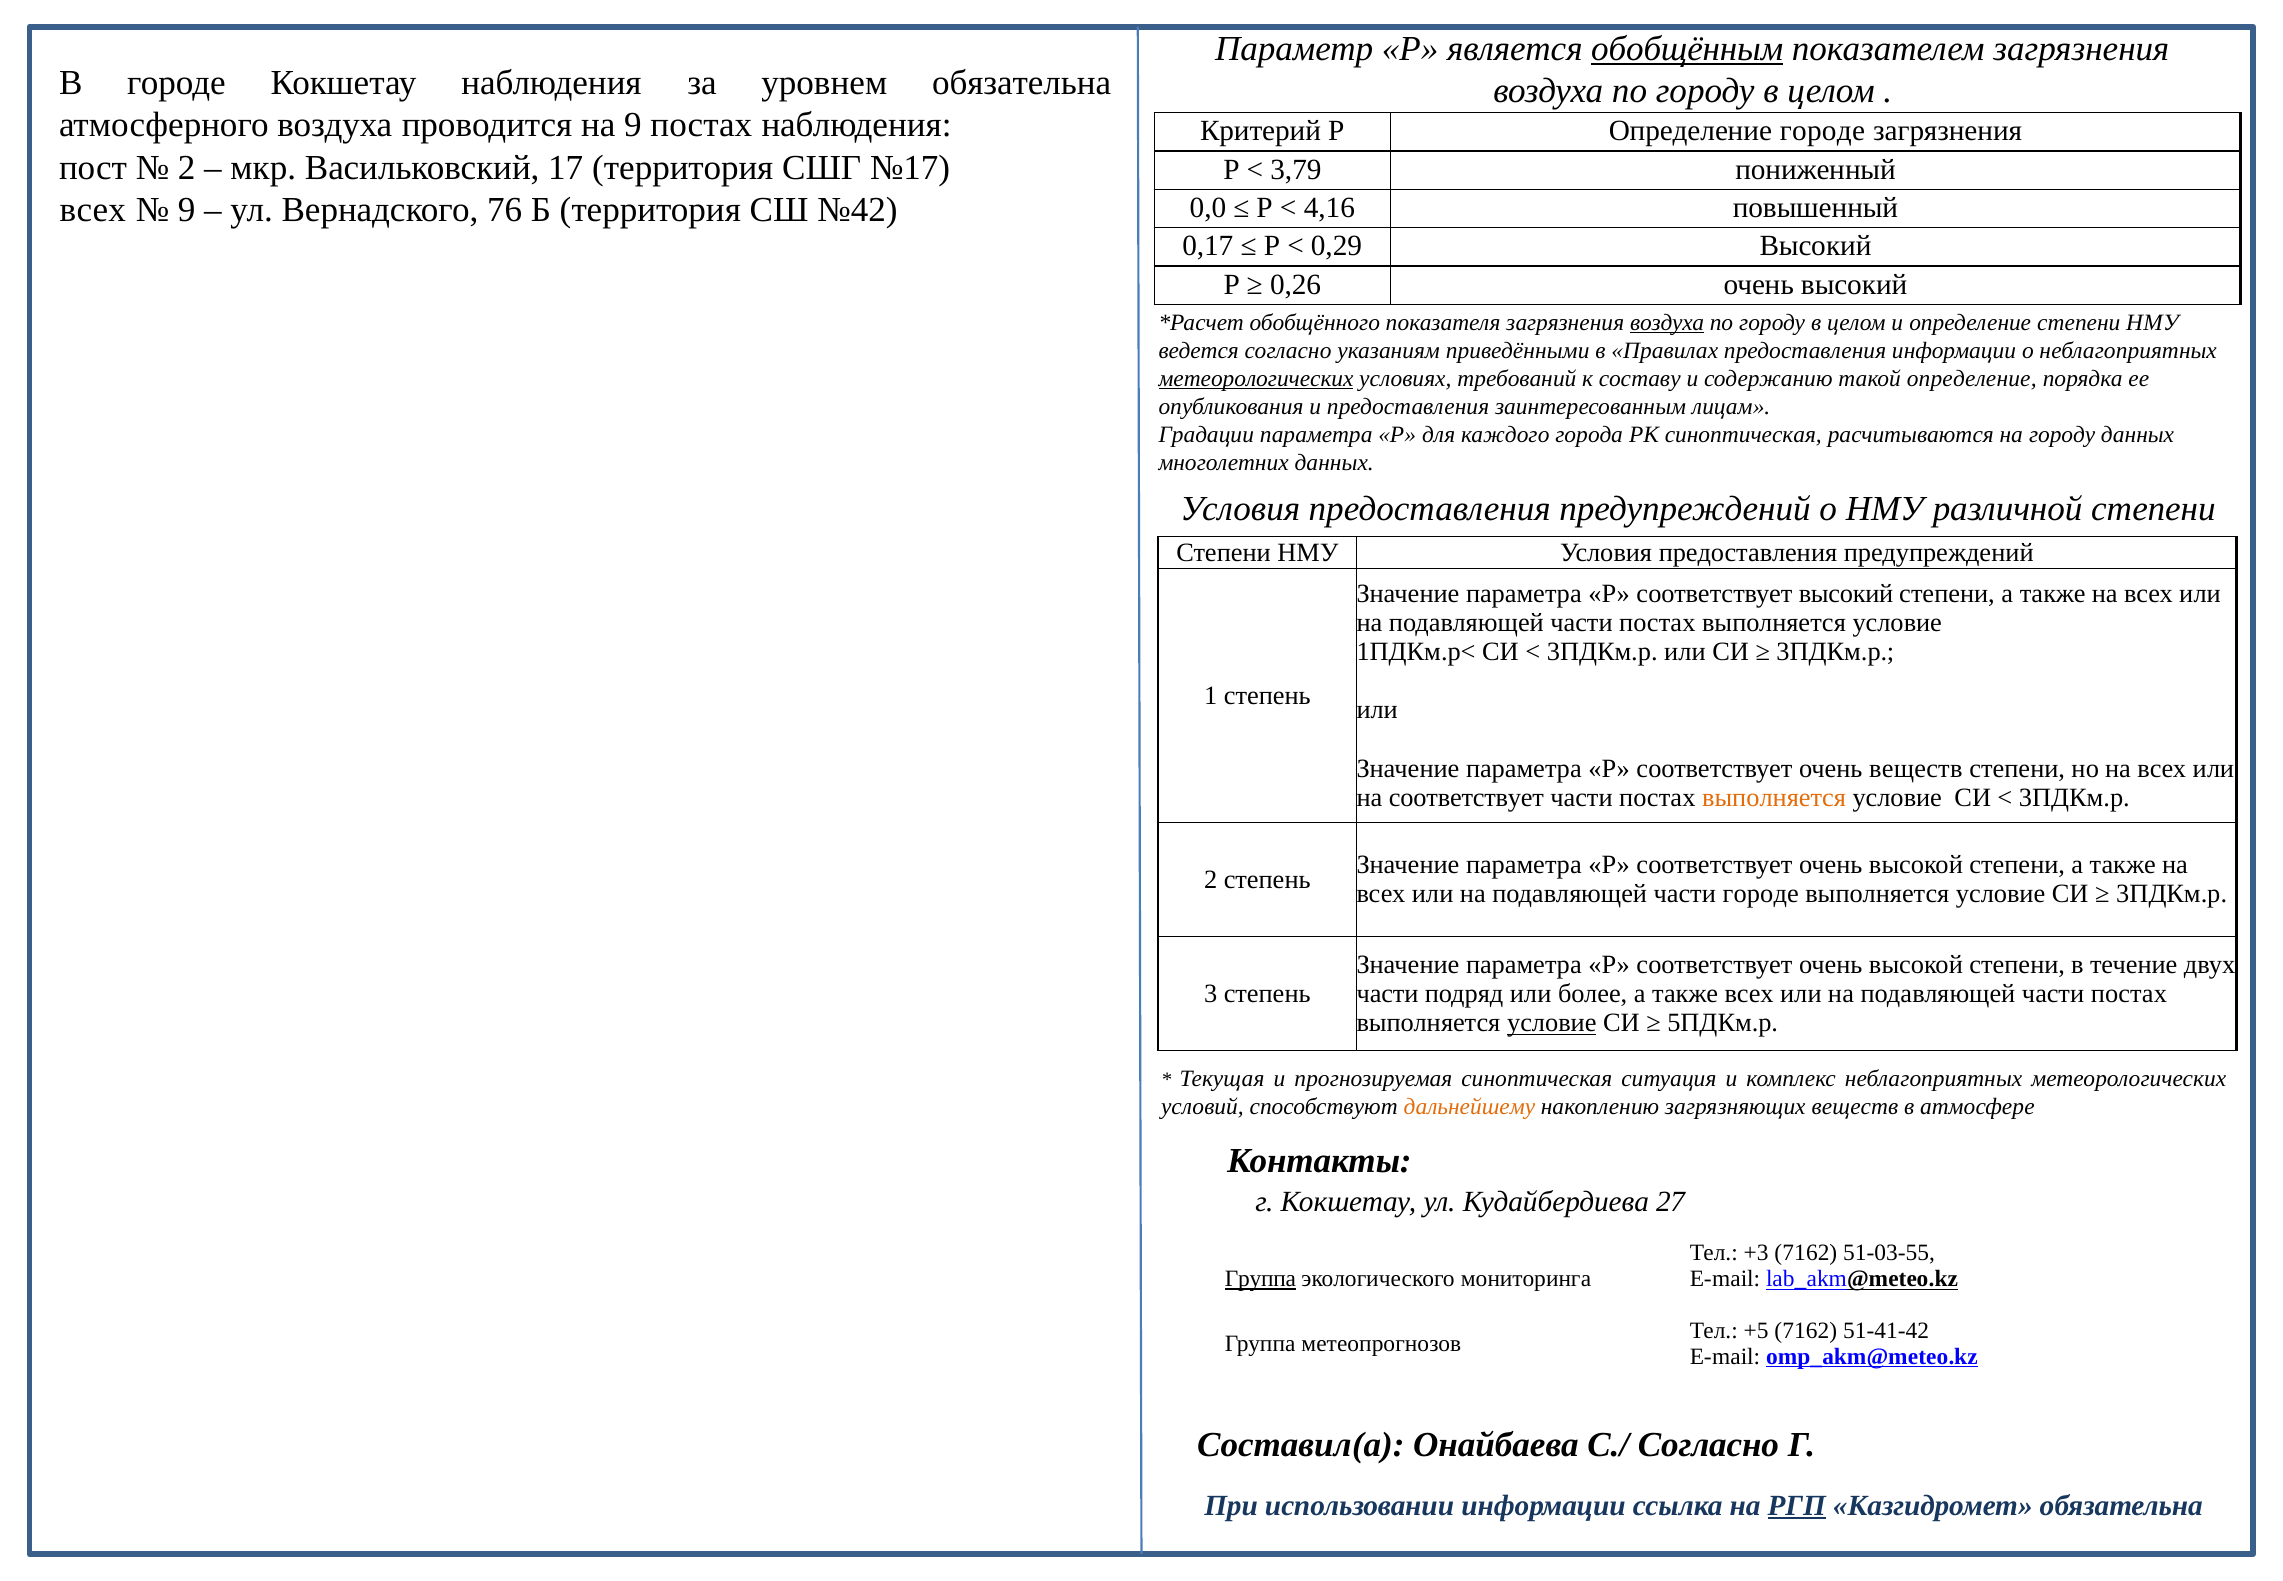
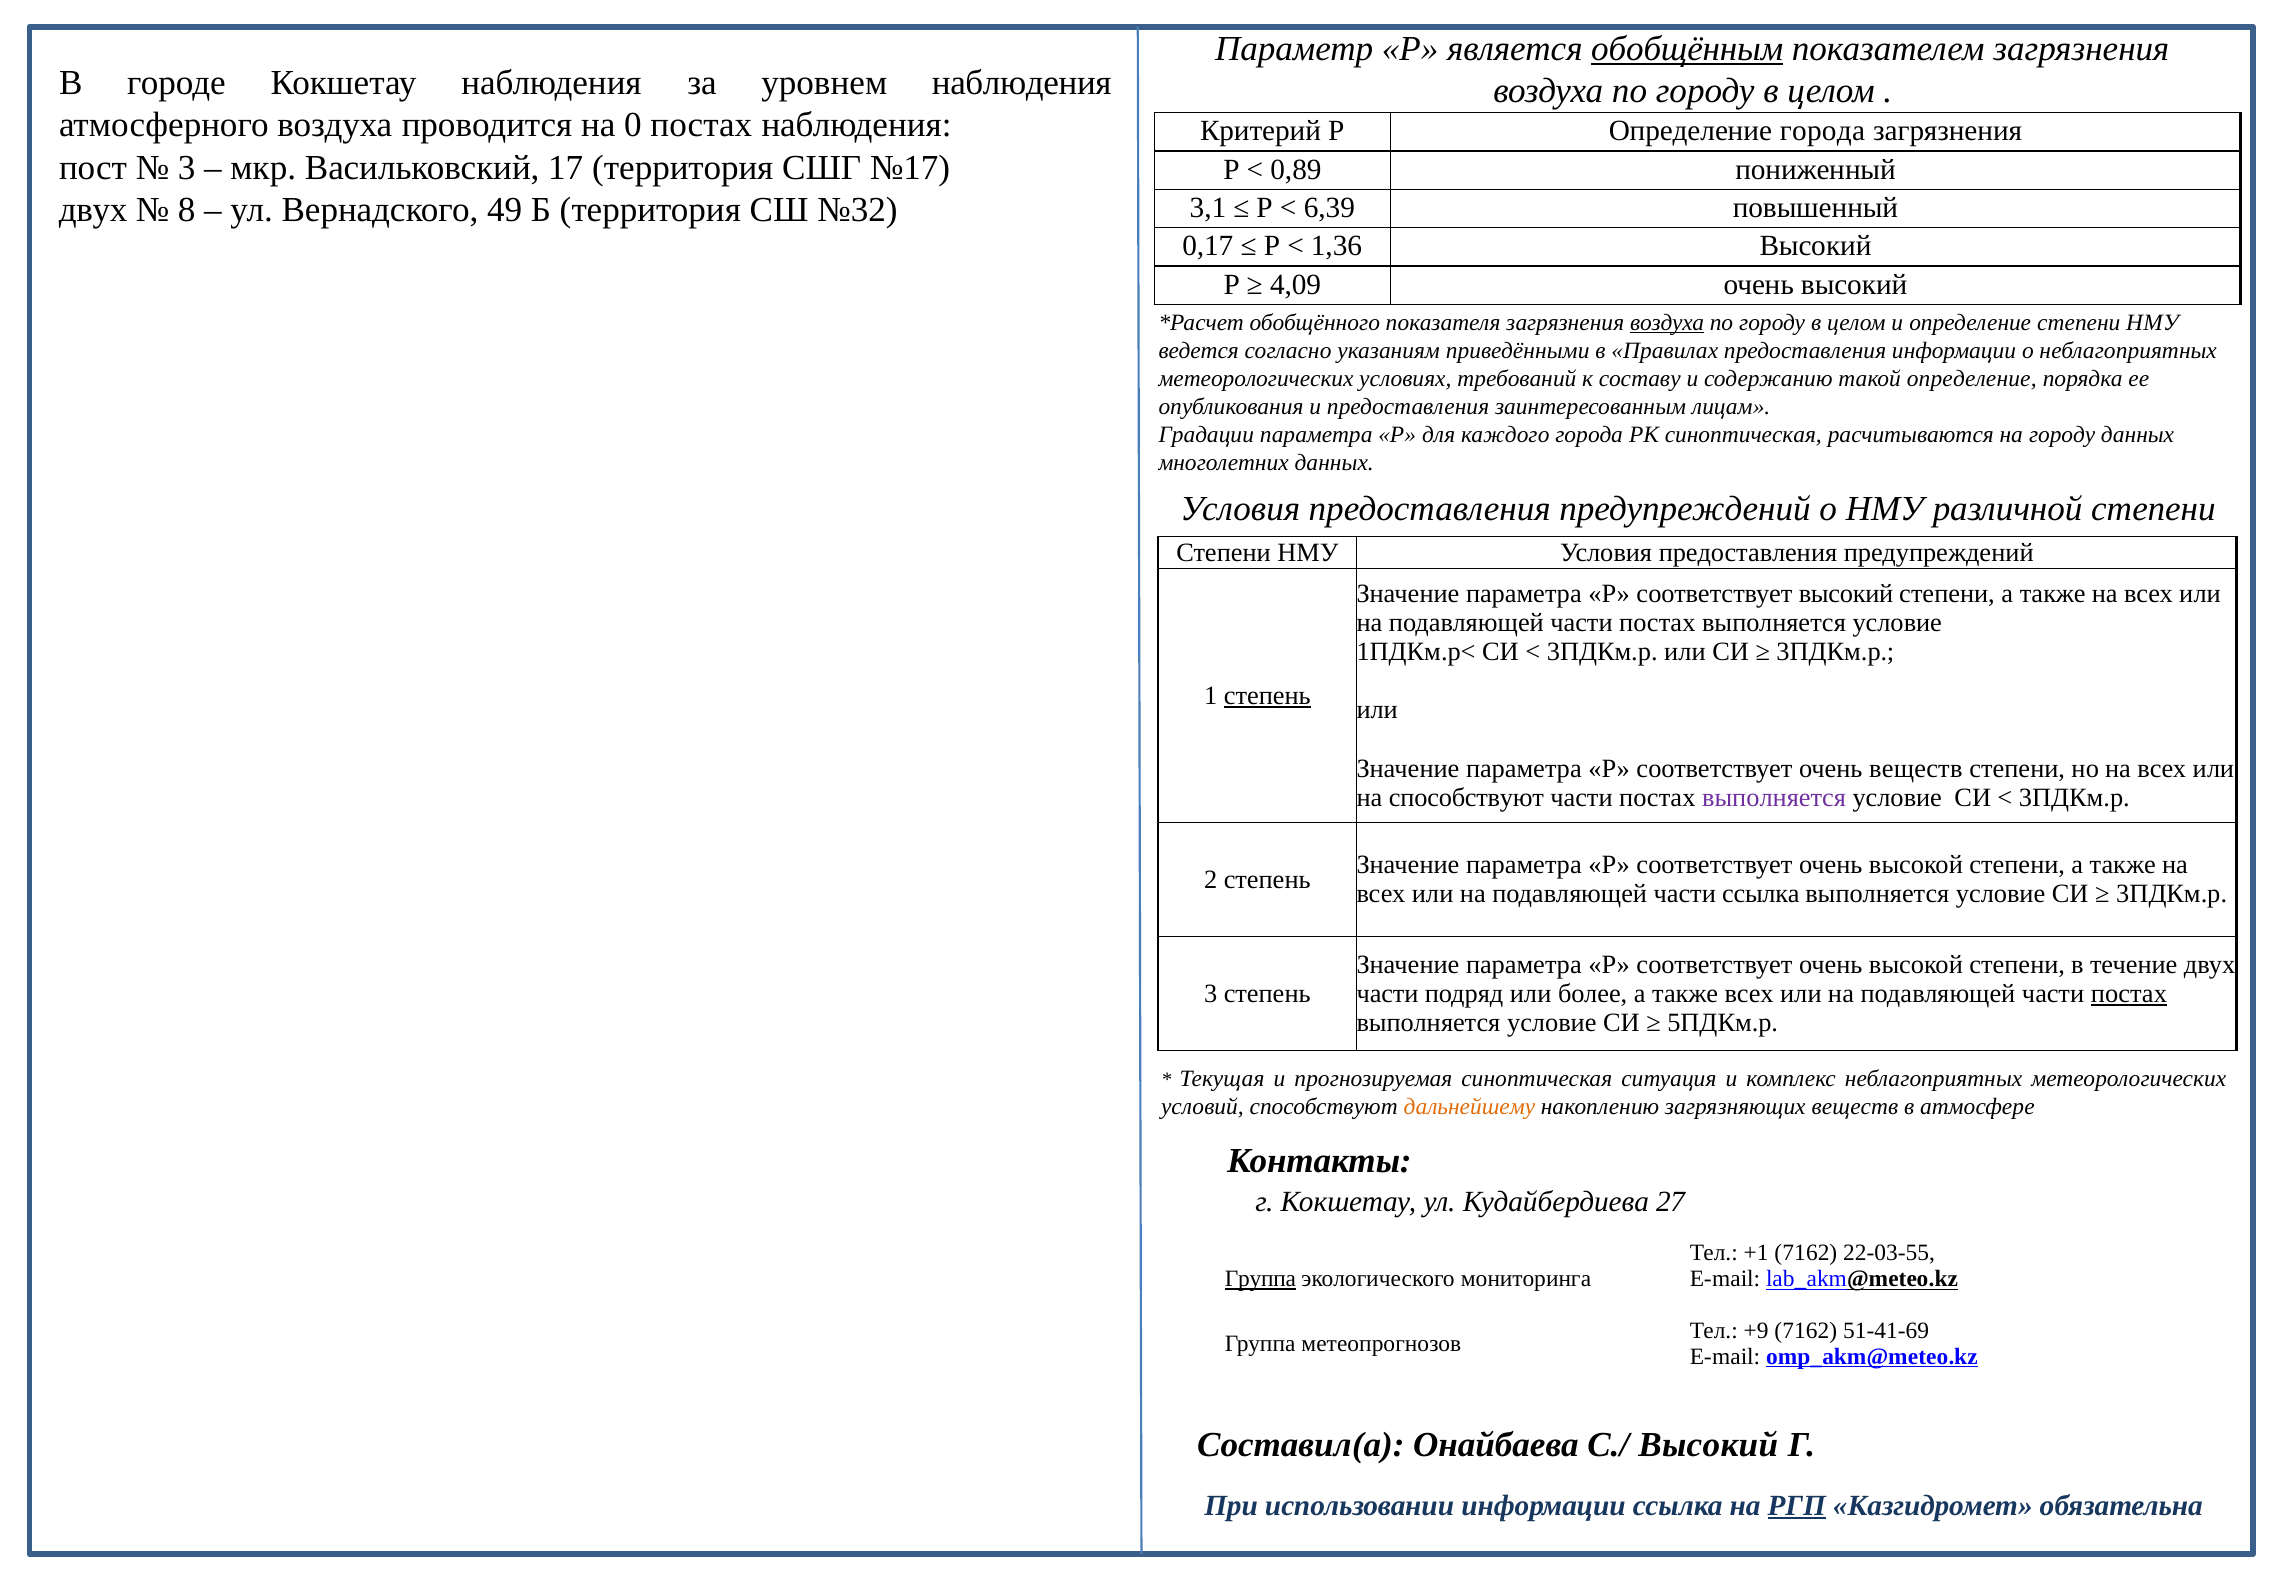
уровнем обязательна: обязательна -> наблюдения
на 9: 9 -> 0
Определение городе: городе -> города
2 at (187, 167): 2 -> 3
3,79: 3,79 -> 0,89
всех at (93, 210): всех -> двух
9 at (187, 210): 9 -> 8
76: 76 -> 49
№42: №42 -> №32
0,0: 0,0 -> 3,1
4,16: 4,16 -> 6,39
0,29: 0,29 -> 1,36
0,26: 0,26 -> 4,09
метеорологических at (1256, 379) underline: present -> none
степень at (1267, 695) underline: none -> present
на соответствует: соответствует -> способствуют
выполняется at (1774, 798) colour: orange -> purple
части городе: городе -> ссылка
постах at (2129, 993) underline: none -> present
условие at (1552, 1023) underline: present -> none
+3: +3 -> +1
51-03-55: 51-03-55 -> 22-03-55
+5: +5 -> +9
51-41-42: 51-41-42 -> 51-41-69
С./ Согласно: Согласно -> Высокий
